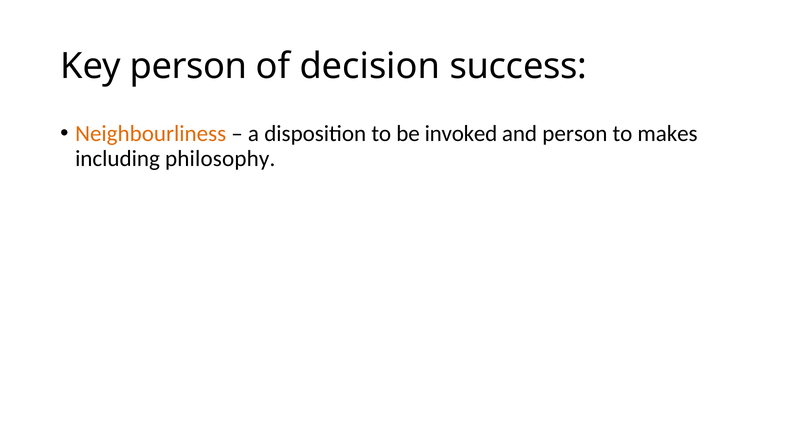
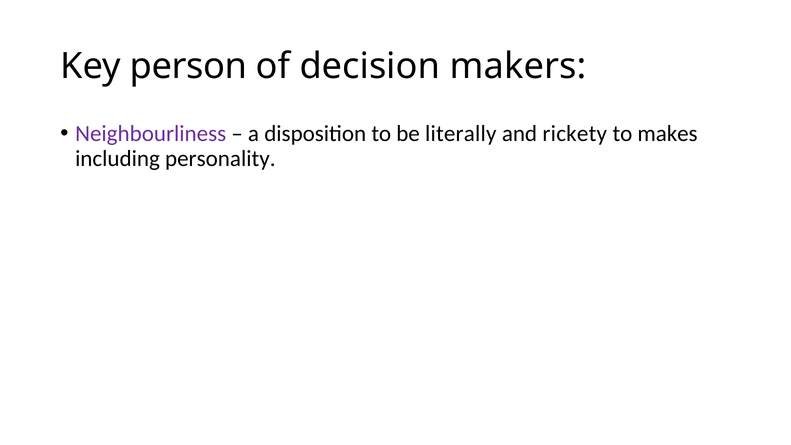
success: success -> makers
Neighbourliness colour: orange -> purple
invoked: invoked -> literally
and person: person -> rickety
philosophy: philosophy -> personality
